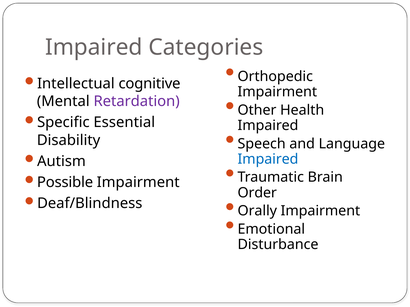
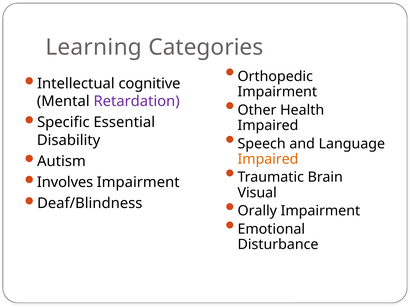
Impaired at (94, 47): Impaired -> Learning
Impaired at (268, 159) colour: blue -> orange
Possible: Possible -> Involves
Order: Order -> Visual
